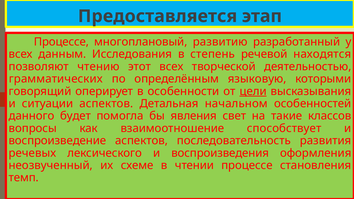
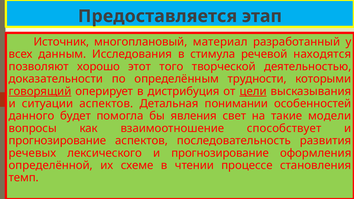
Процессе at (61, 42): Процессе -> Источник
развитию: развитию -> материал
степень: степень -> стимула
чтению: чтению -> хорошо
этот всех: всех -> того
грамматических: грамматических -> доказательности
языковую: языковую -> трудности
говорящий underline: none -> present
особенности: особенности -> дистрибуция
начальном: начальном -> понимании
классов: классов -> модели
воспроизведение at (57, 141): воспроизведение -> прогнозирование
лексического и воспроизведения: воспроизведения -> прогнозирование
неозвученный: неозвученный -> определённой
